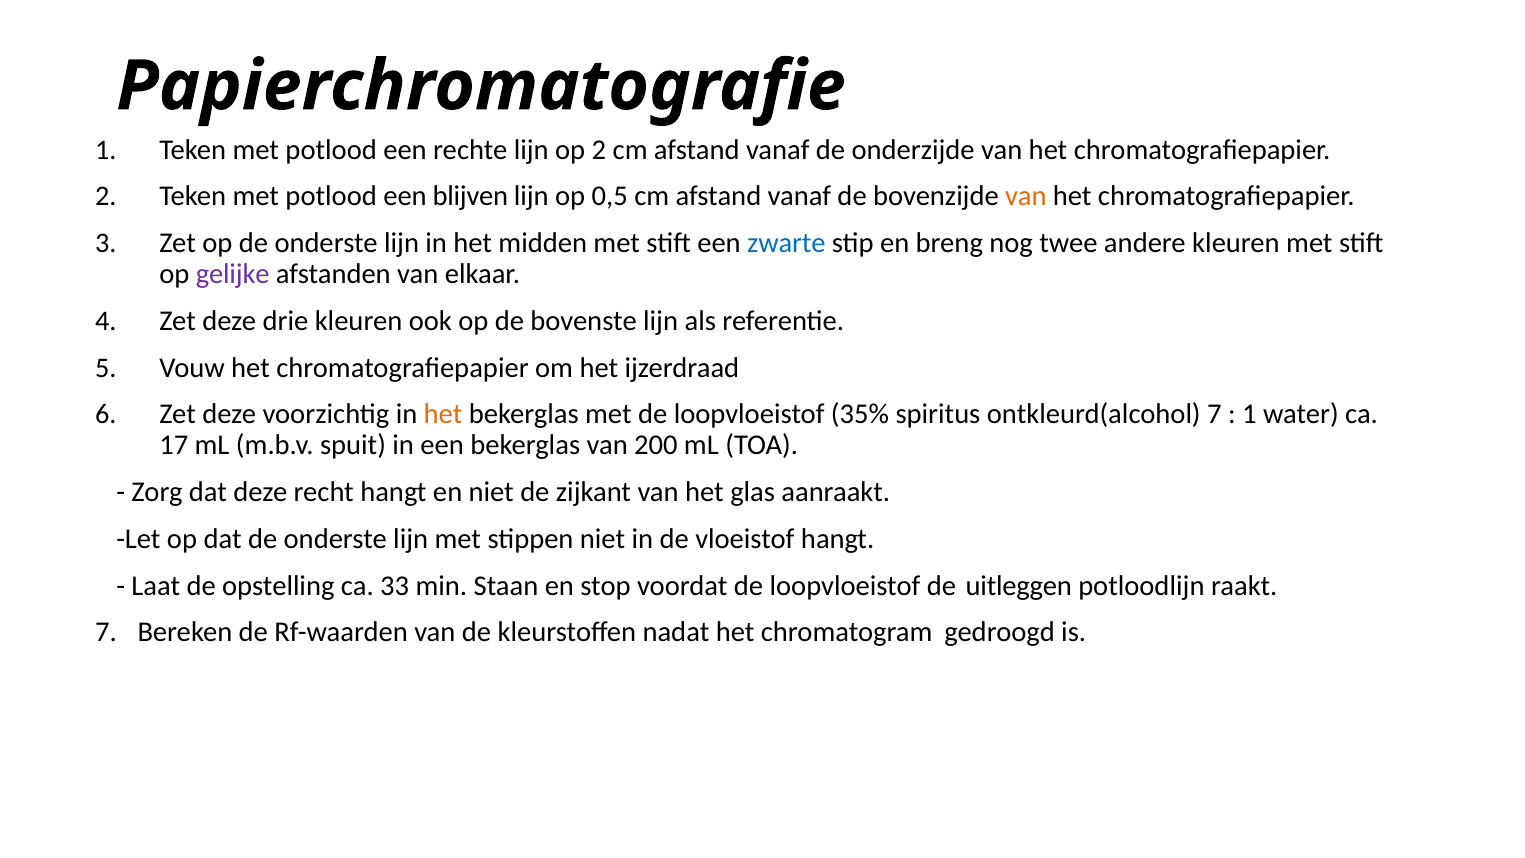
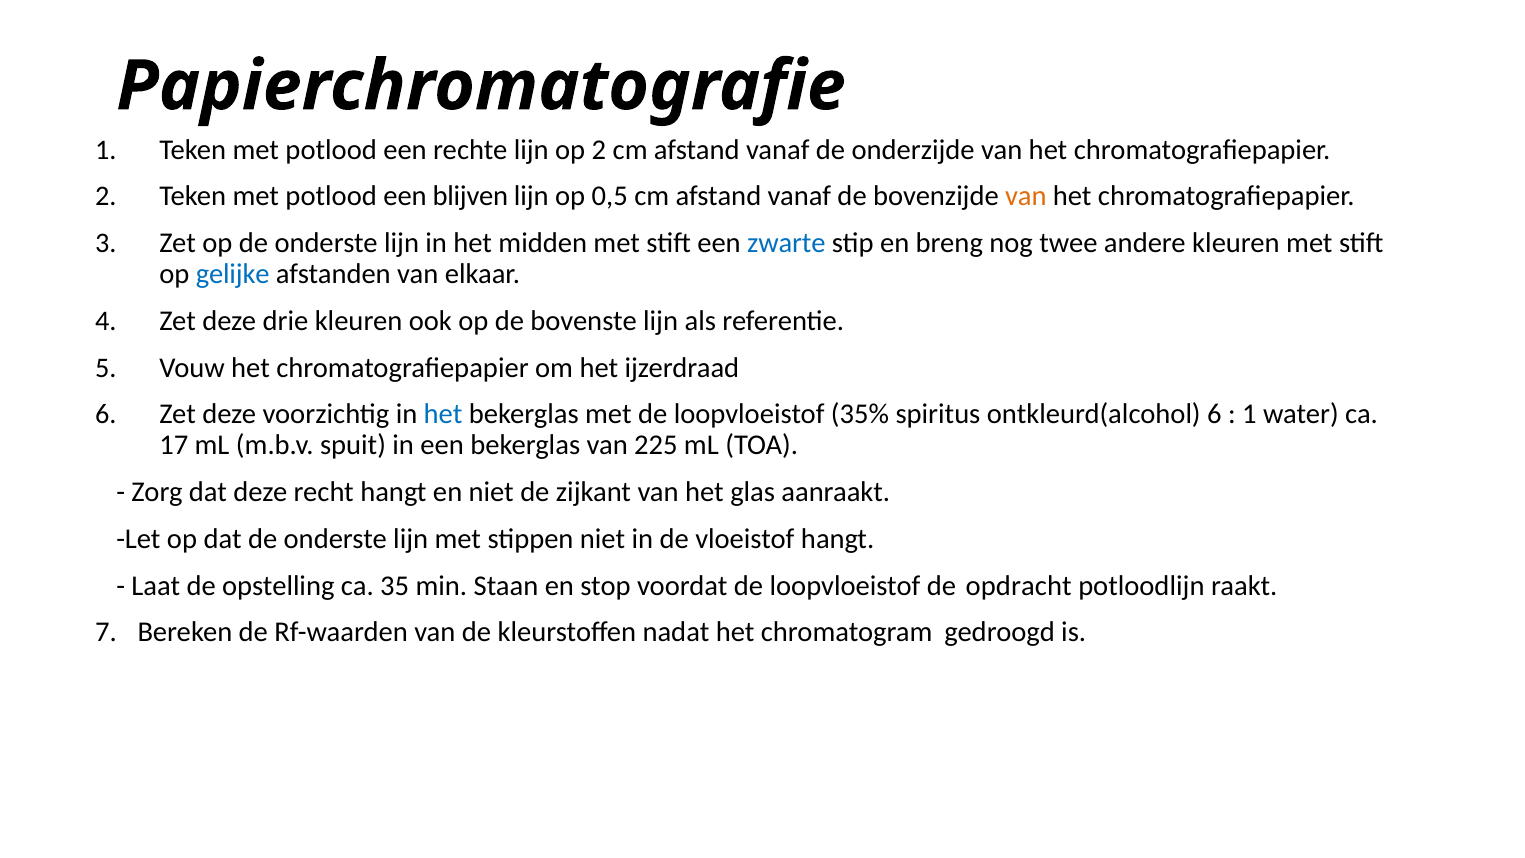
gelijke colour: purple -> blue
het at (443, 414) colour: orange -> blue
ontkleurd(alcohol 7: 7 -> 6
200: 200 -> 225
33: 33 -> 35
uitleggen: uitleggen -> opdracht
